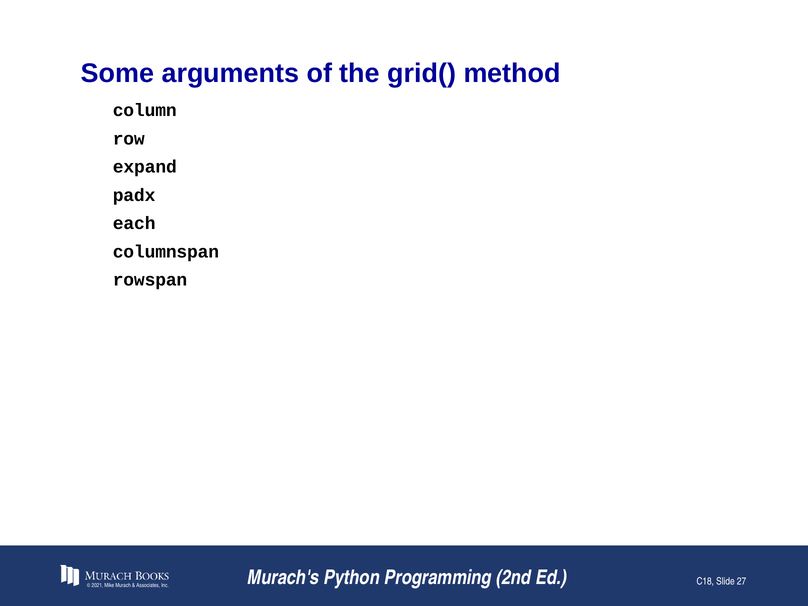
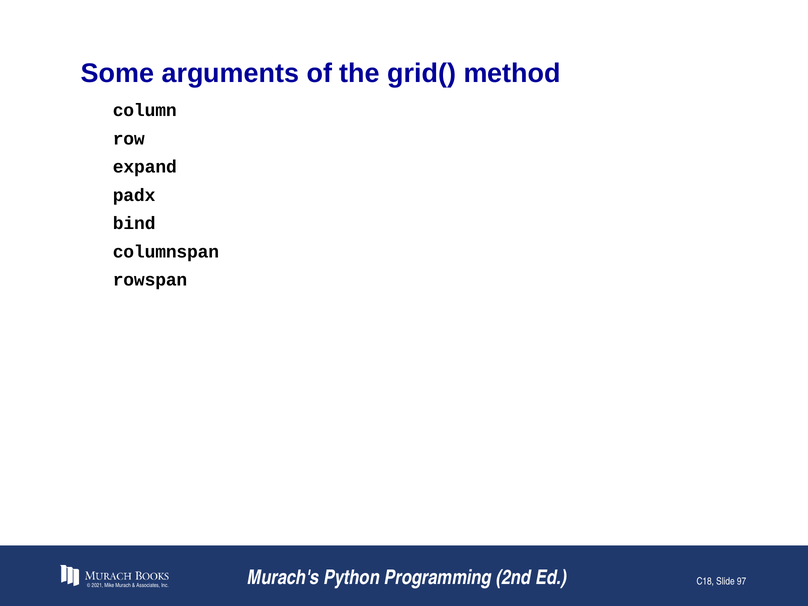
each: each -> bind
27: 27 -> 97
